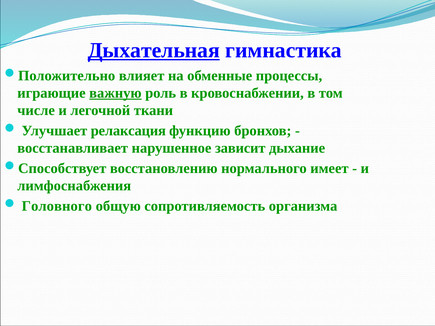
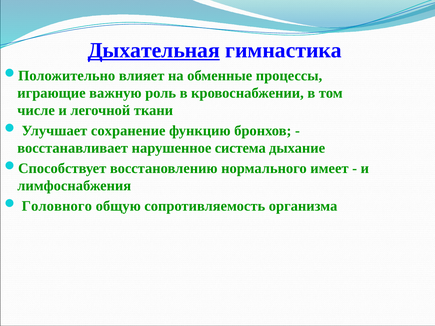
важную underline: present -> none
релаксация: релаксация -> сохранение
зависит: зависит -> система
